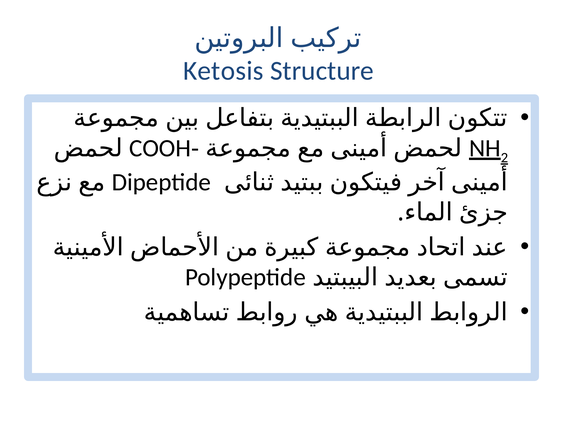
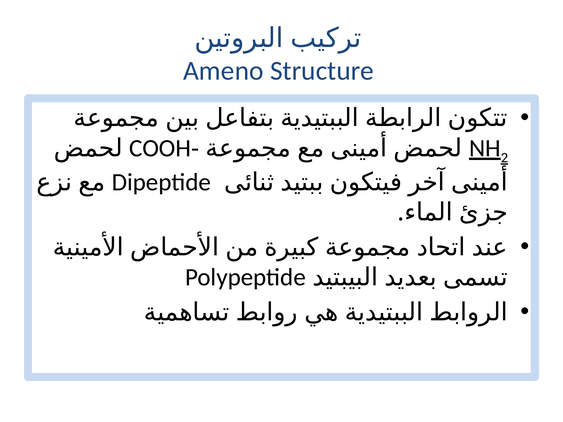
Ketosis: Ketosis -> Ameno
